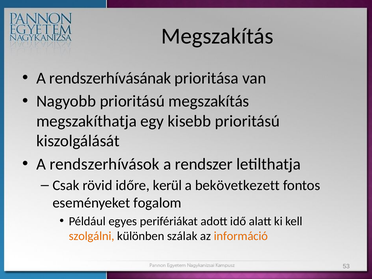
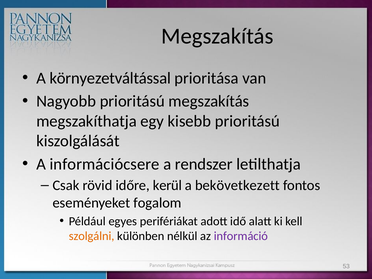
rendszerhívásának: rendszerhívásának -> környezetváltással
rendszerhívások: rendszerhívások -> információcsere
szálak: szálak -> nélkül
információ colour: orange -> purple
